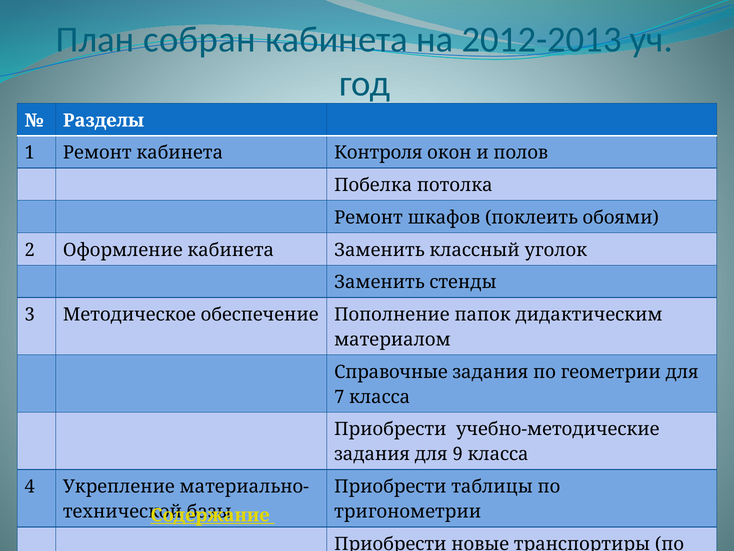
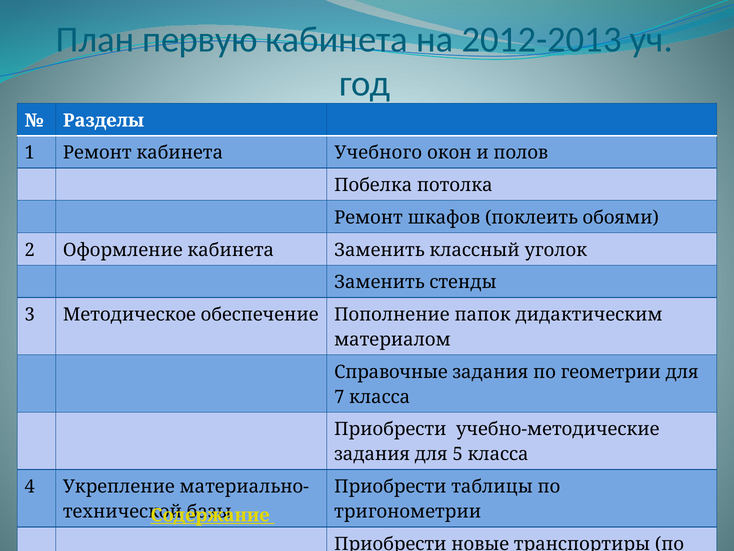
собран: собран -> первую
Контроля: Контроля -> Учебного
9: 9 -> 5
